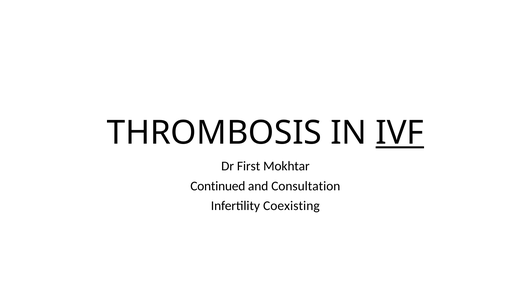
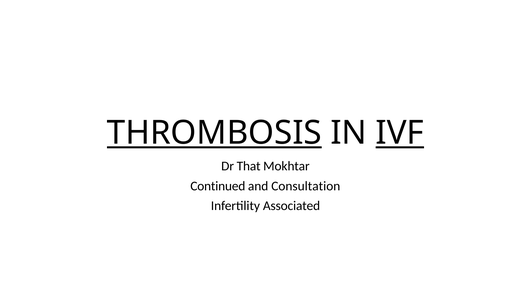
THROMBOSIS underline: none -> present
First: First -> That
Coexisting: Coexisting -> Associated
